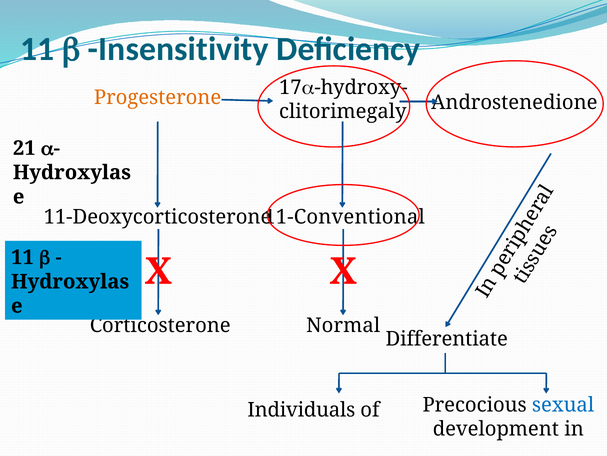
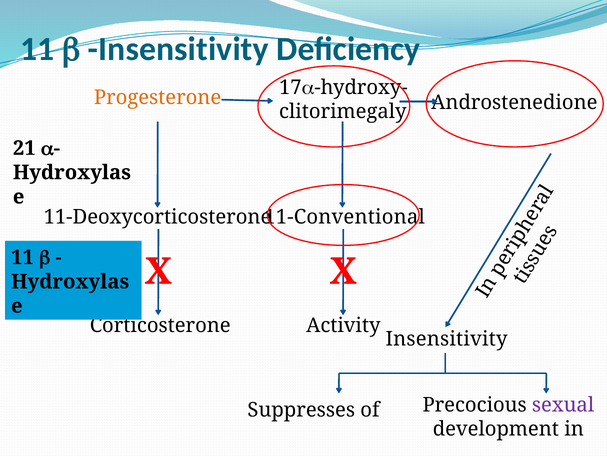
Normal: Normal -> Activity
Differentiate at (447, 339): Differentiate -> Insensitivity
sexual colour: blue -> purple
Individuals: Individuals -> Suppresses
